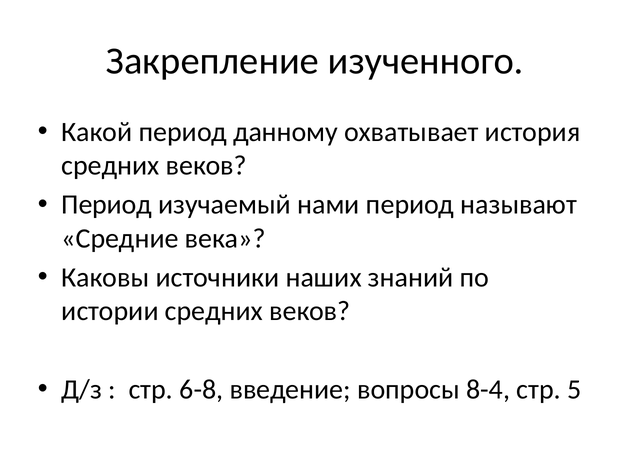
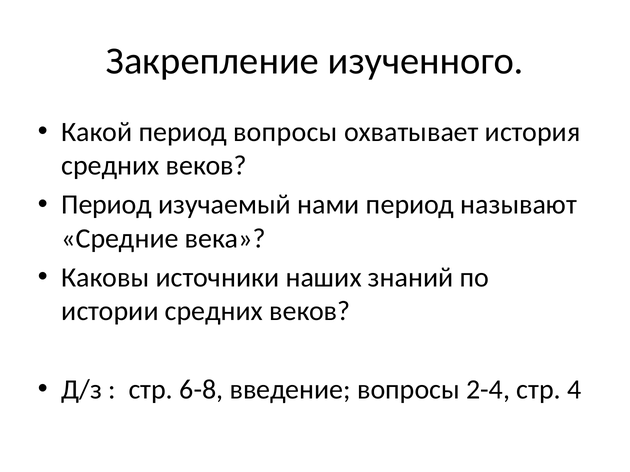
период данному: данному -> вопросы
8-4: 8-4 -> 2-4
5: 5 -> 4
